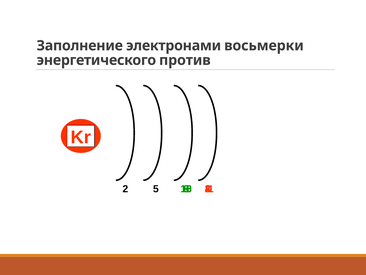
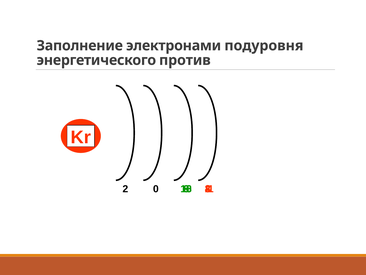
восьмерки: восьмерки -> подуровня
5: 5 -> 0
